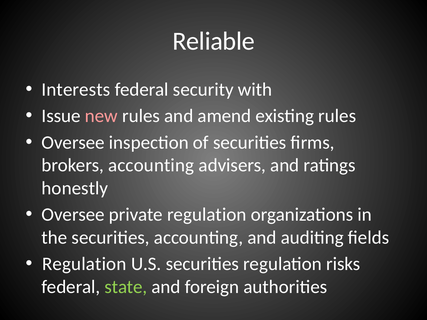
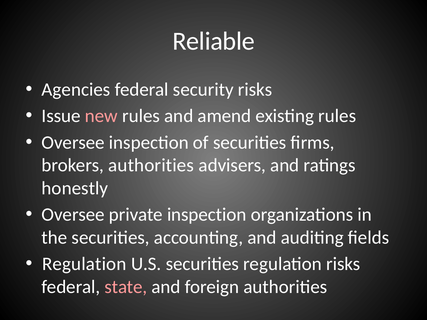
Interests: Interests -> Agencies
security with: with -> risks
brokers accounting: accounting -> authorities
private regulation: regulation -> inspection
state colour: light green -> pink
